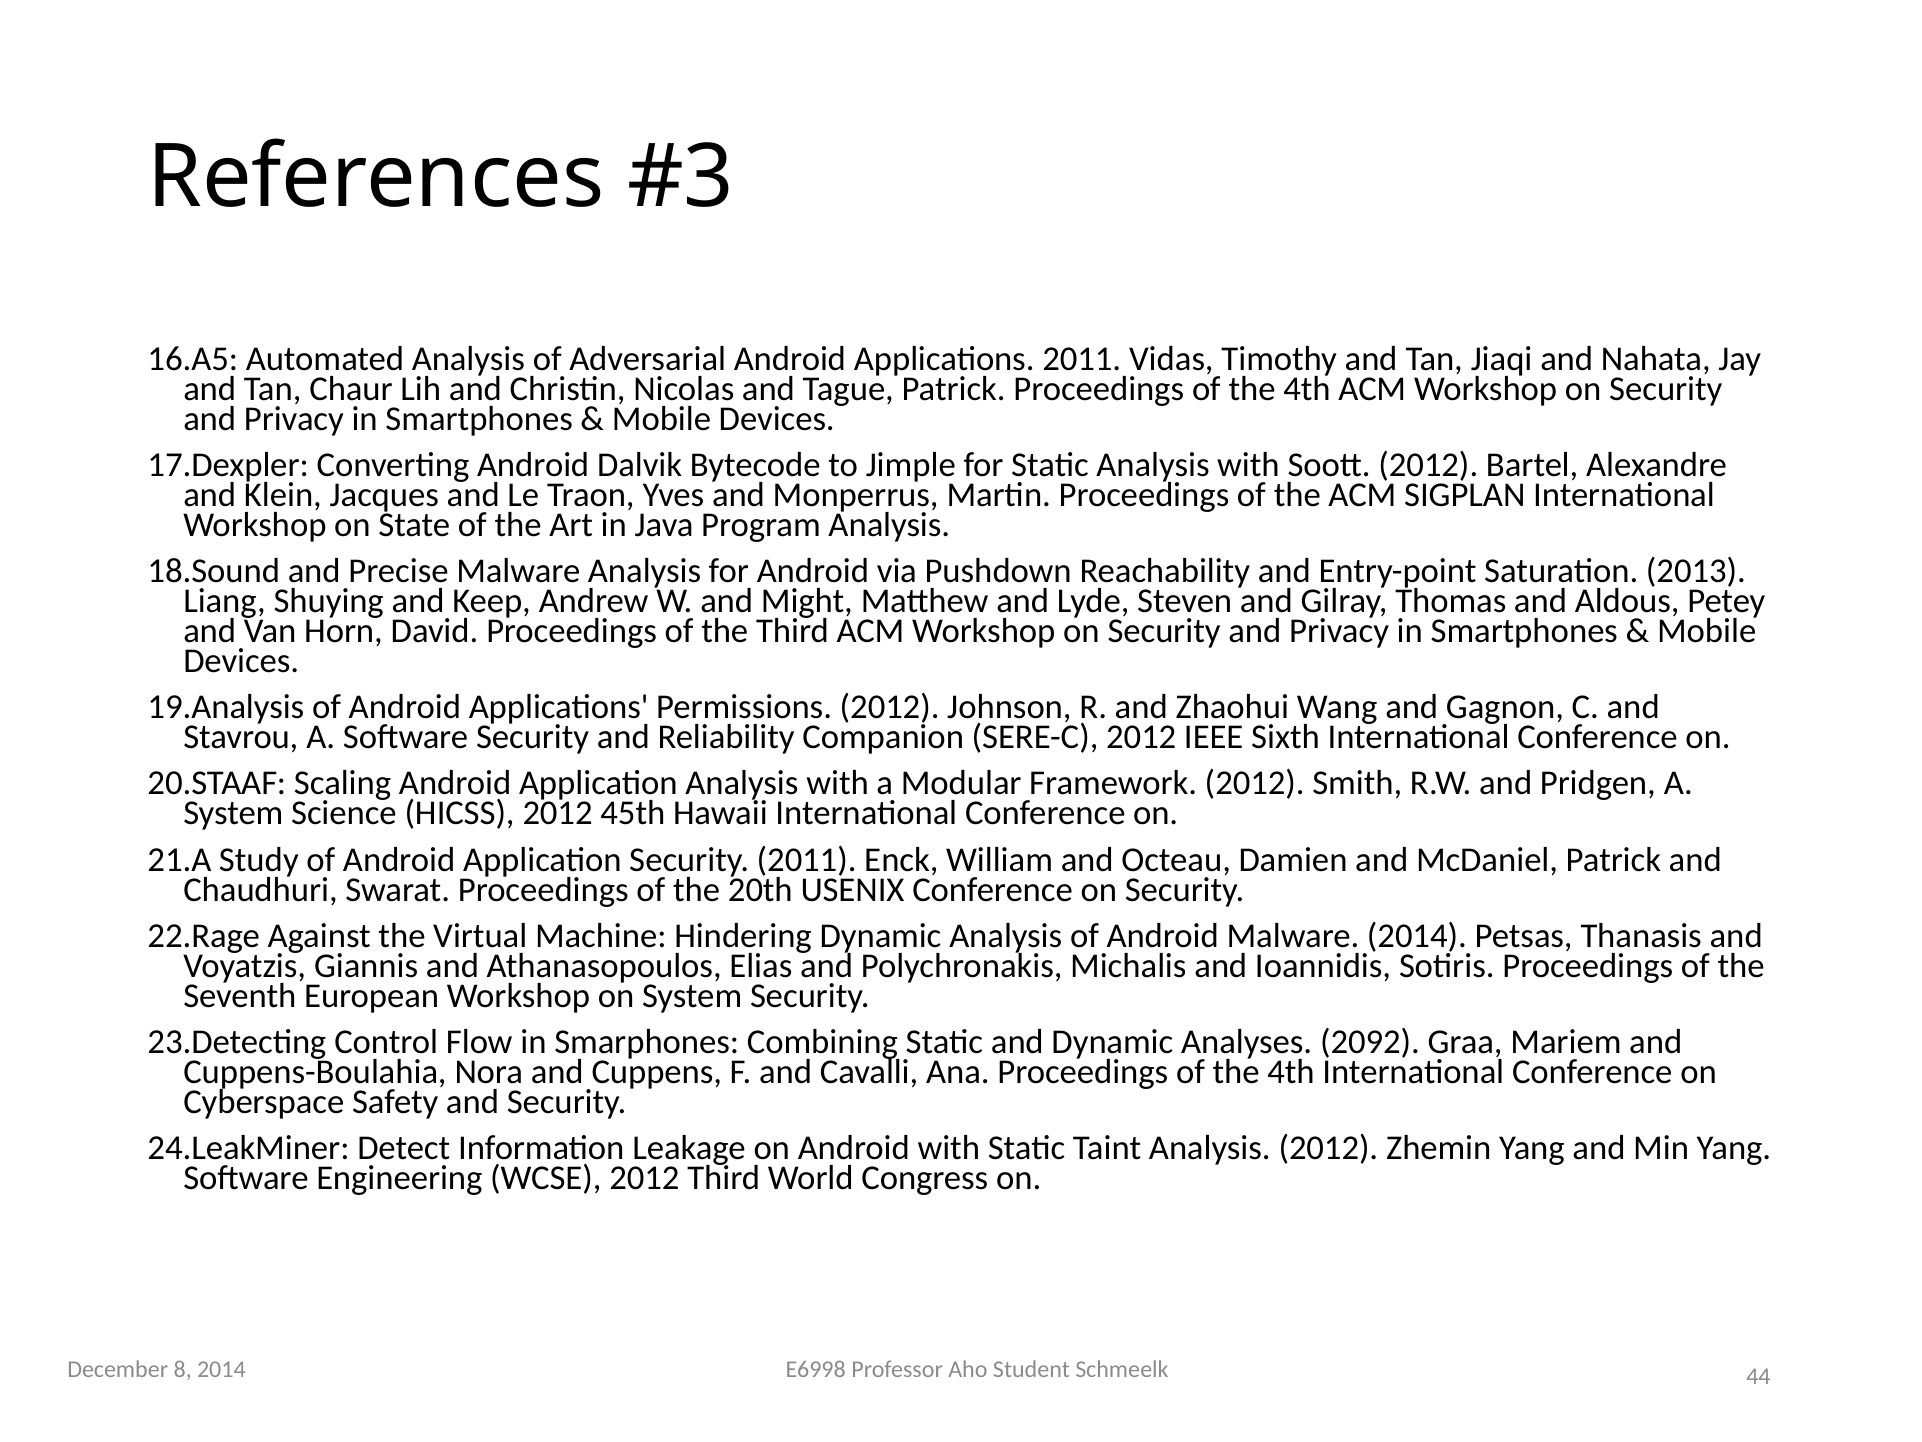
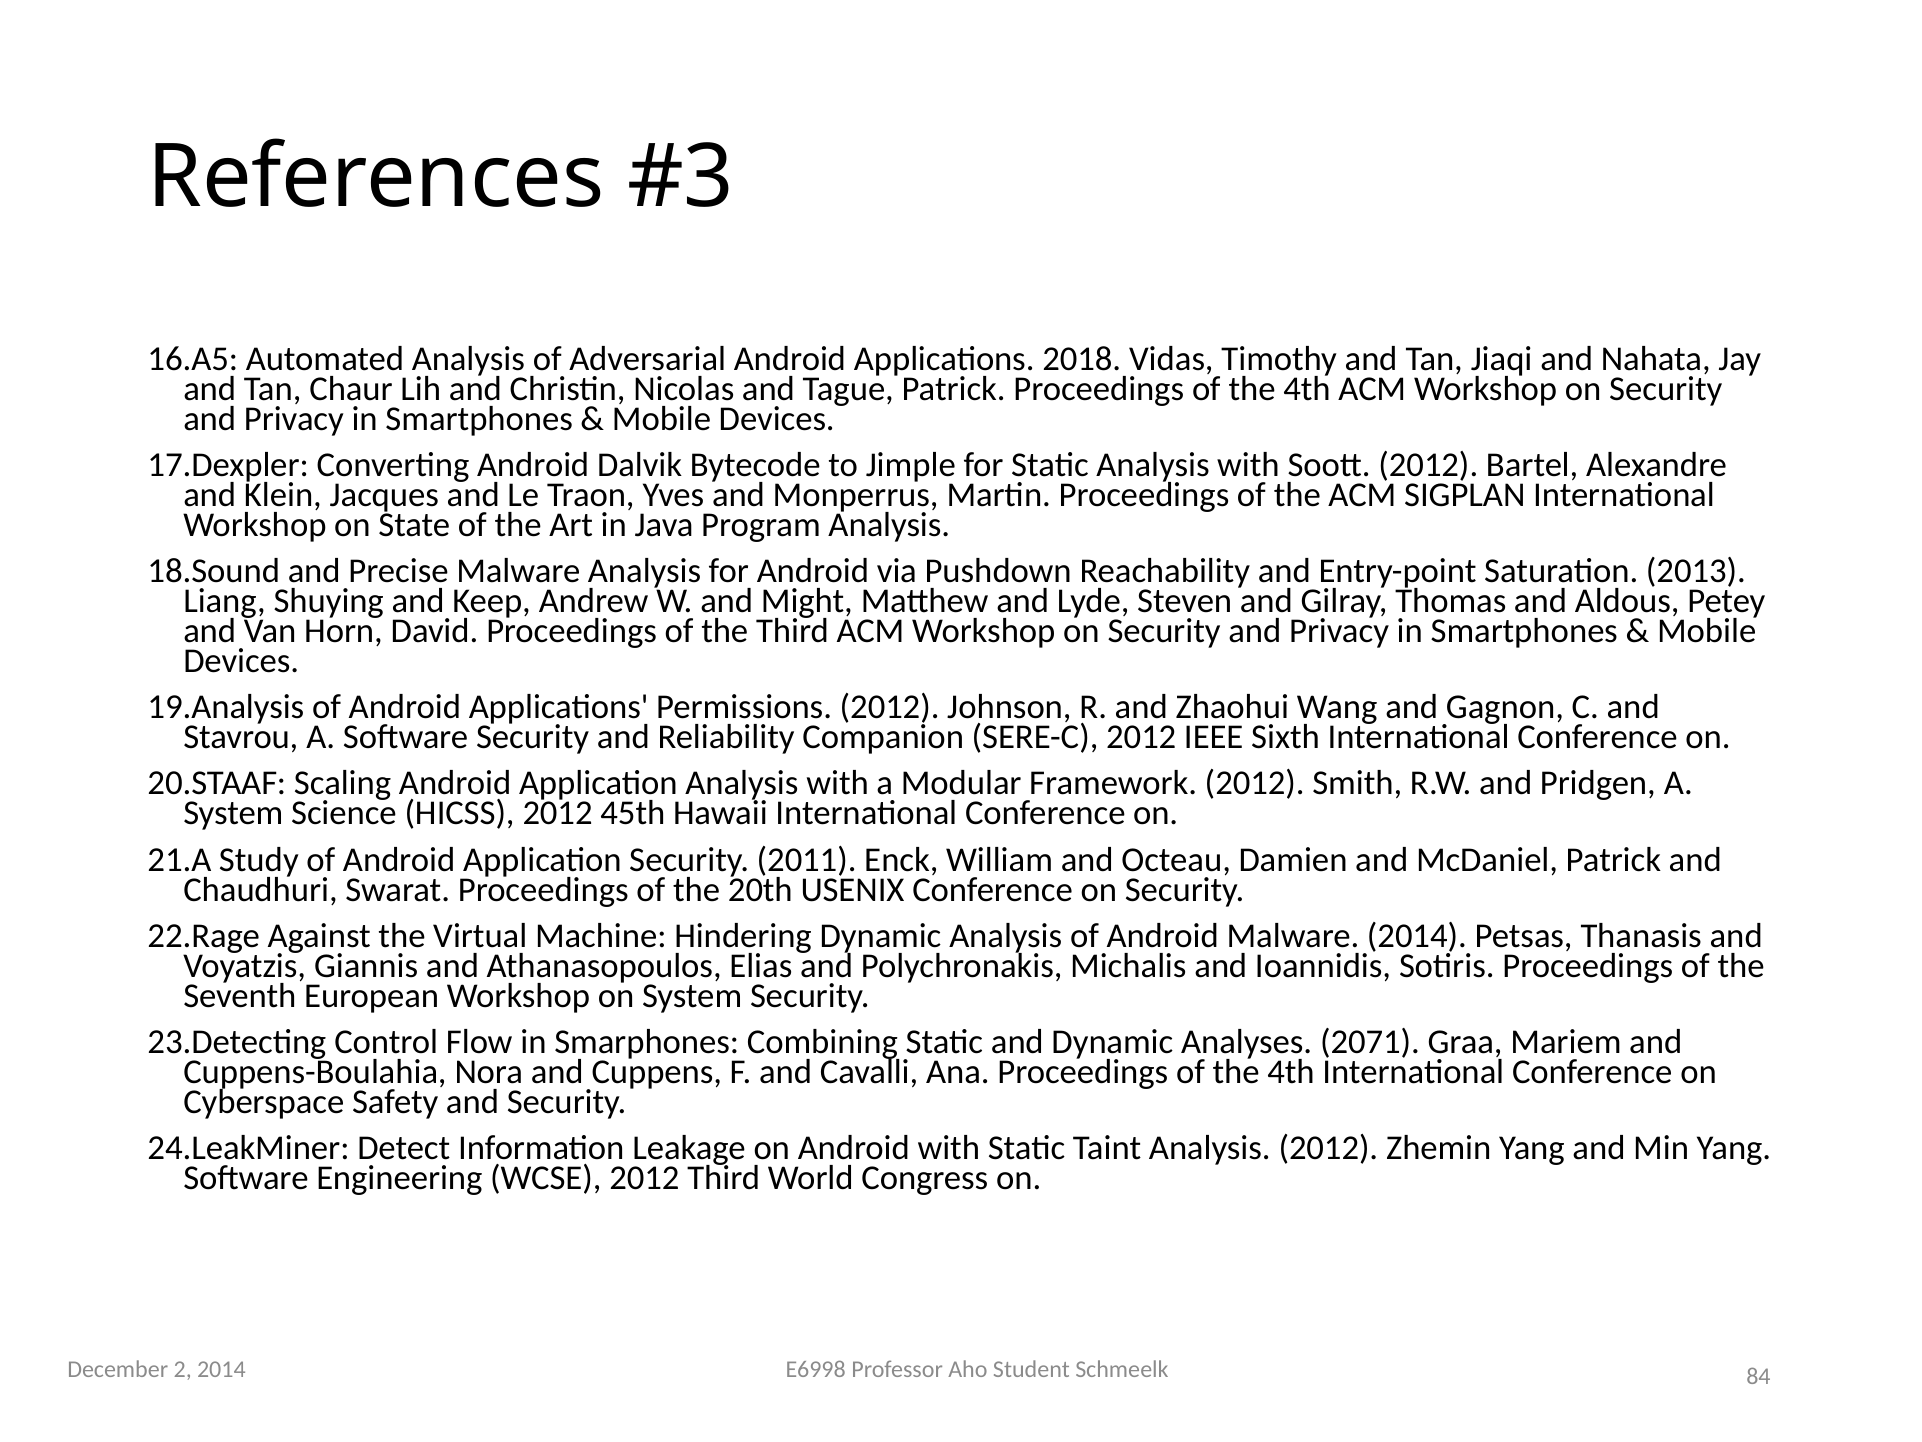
Applications 2011: 2011 -> 2018
2092: 2092 -> 2071
8: 8 -> 2
44: 44 -> 84
